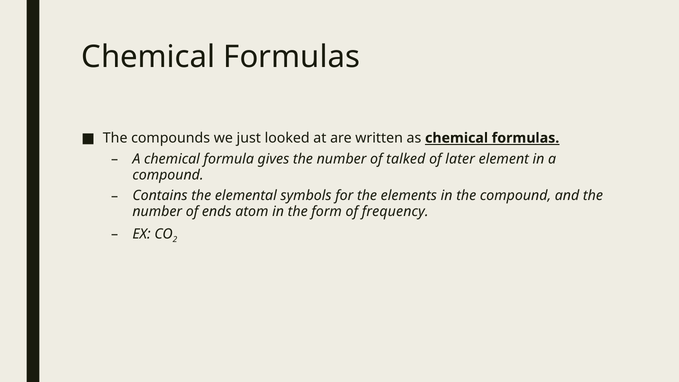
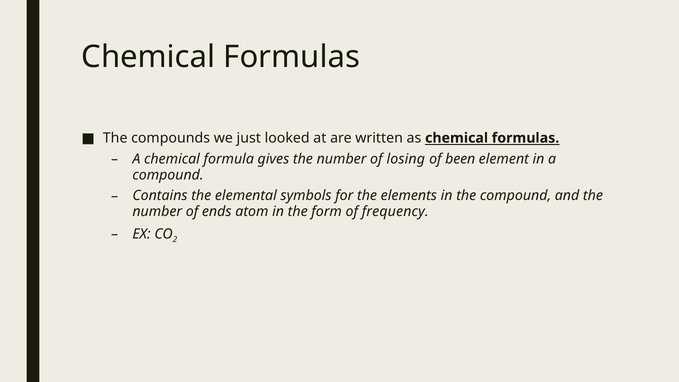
talked: talked -> losing
later: later -> been
